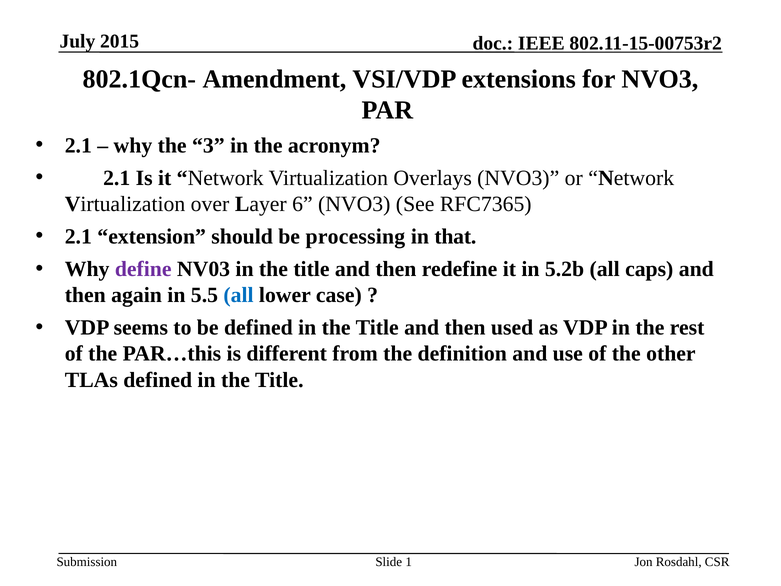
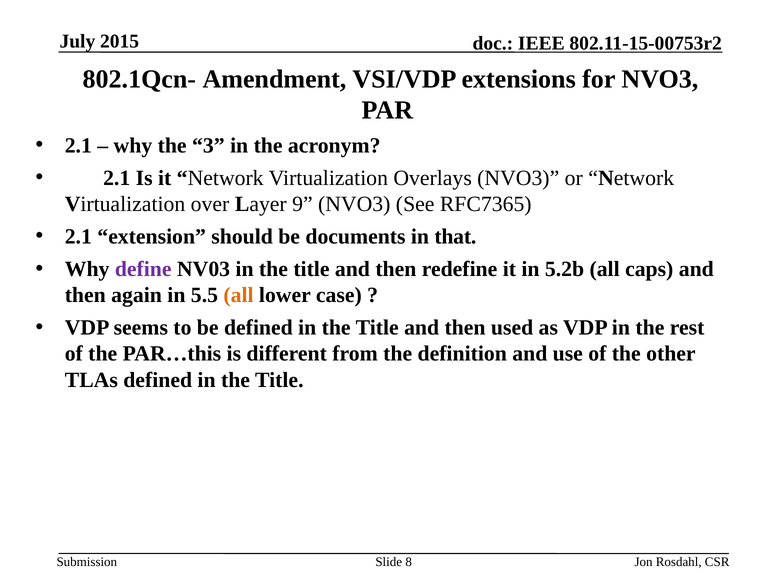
6: 6 -> 9
processing: processing -> documents
all at (238, 295) colour: blue -> orange
1: 1 -> 8
